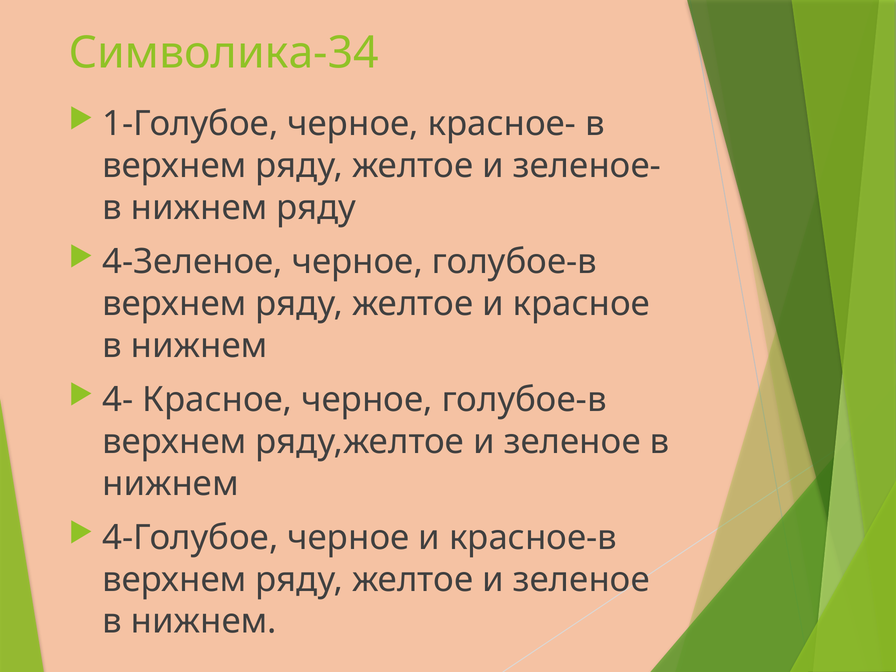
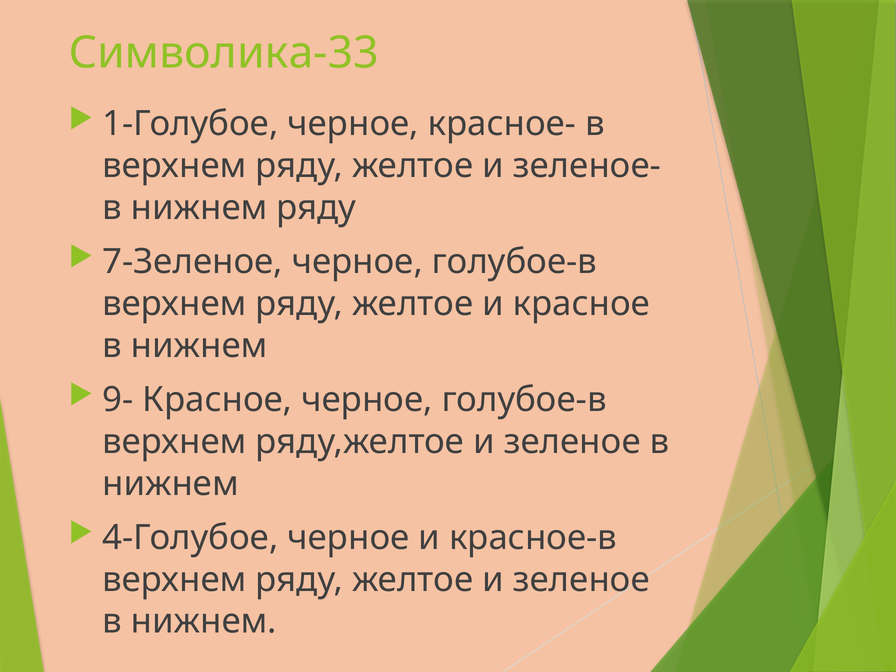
Символика-34: Символика-34 -> Символика-33
4-Зеленое: 4-Зеленое -> 7-Зеленое
4-: 4- -> 9-
